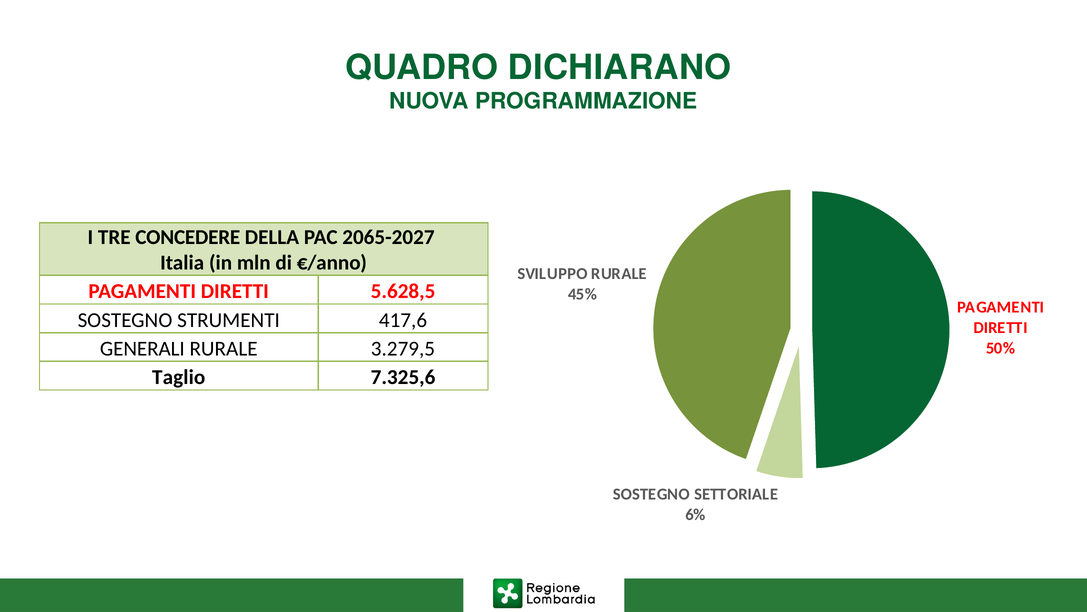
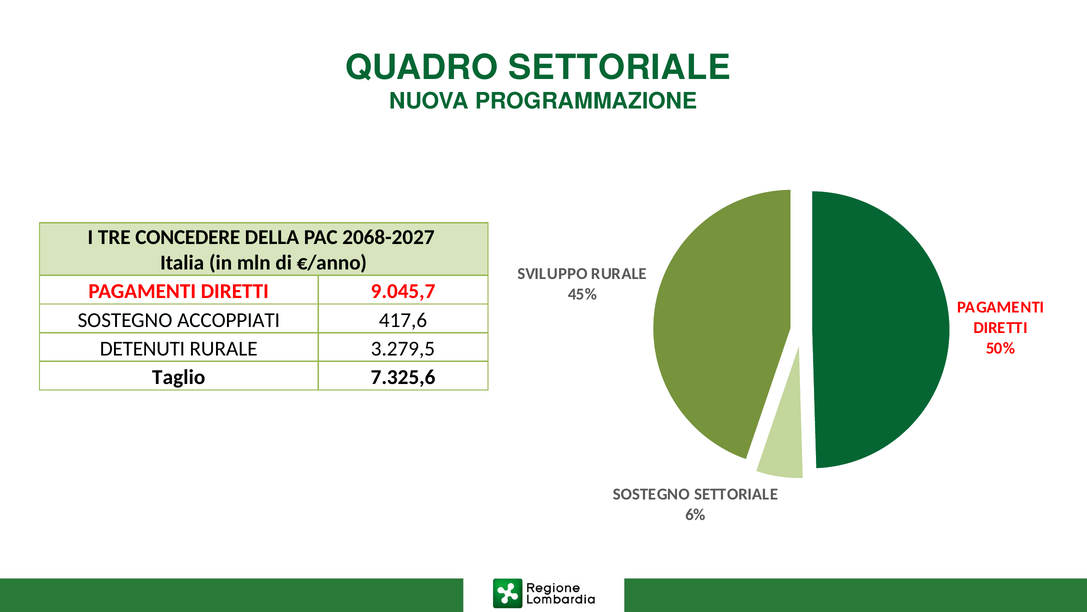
QUADRO DICHIARANO: DICHIARANO -> SETTORIALE
2065-2027: 2065-2027 -> 2068-2027
5.628,5: 5.628,5 -> 9.045,7
STRUMENTI: STRUMENTI -> ACCOPPIATI
GENERALI: GENERALI -> DETENUTI
